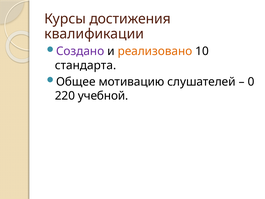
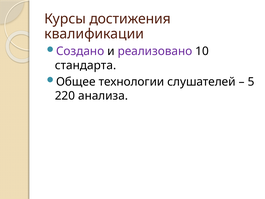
реализовано colour: orange -> purple
мотивацию: мотивацию -> технологии
0: 0 -> 5
учебной: учебной -> анализа
